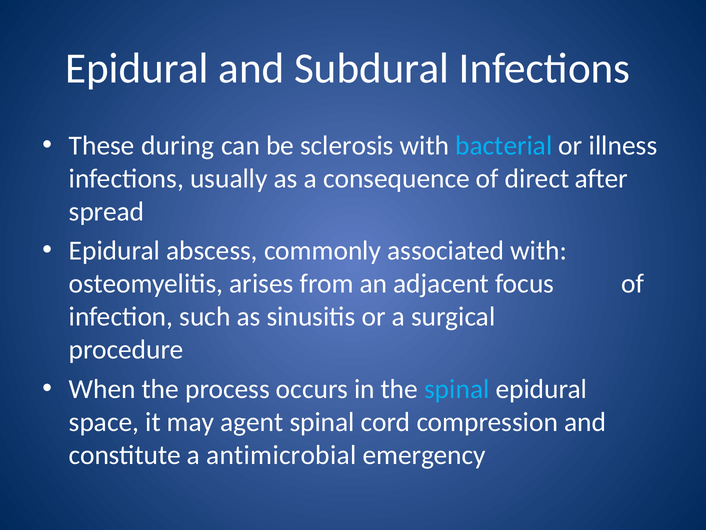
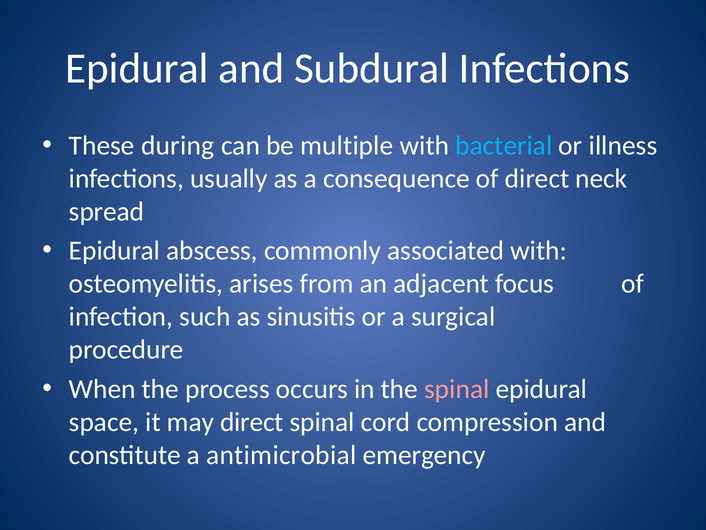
sclerosis: sclerosis -> multiple
after: after -> neck
spinal at (457, 389) colour: light blue -> pink
may agent: agent -> direct
